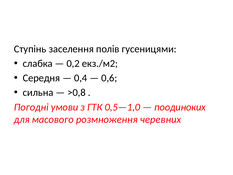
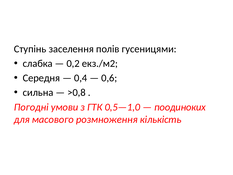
черевних: черевних -> кількість
